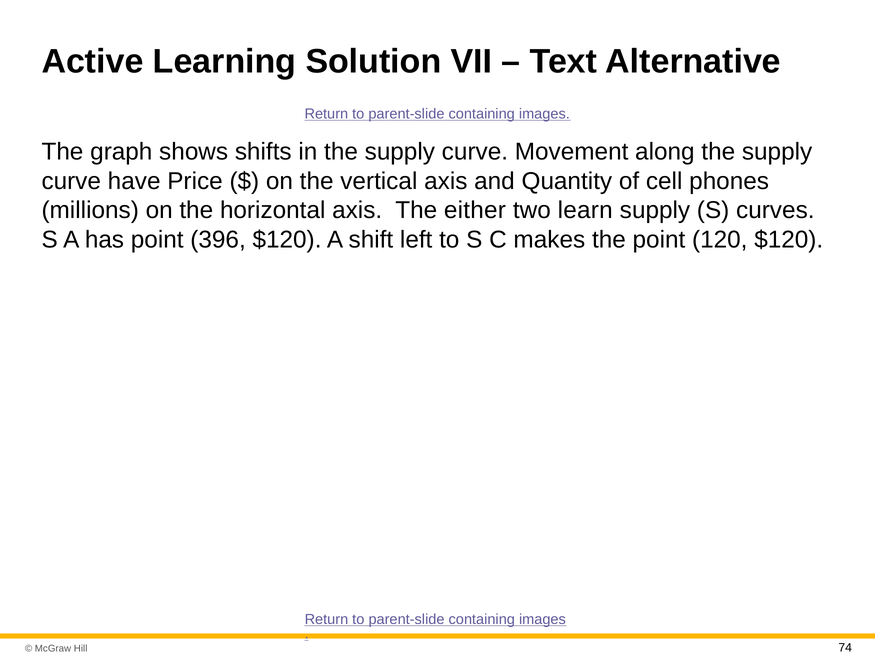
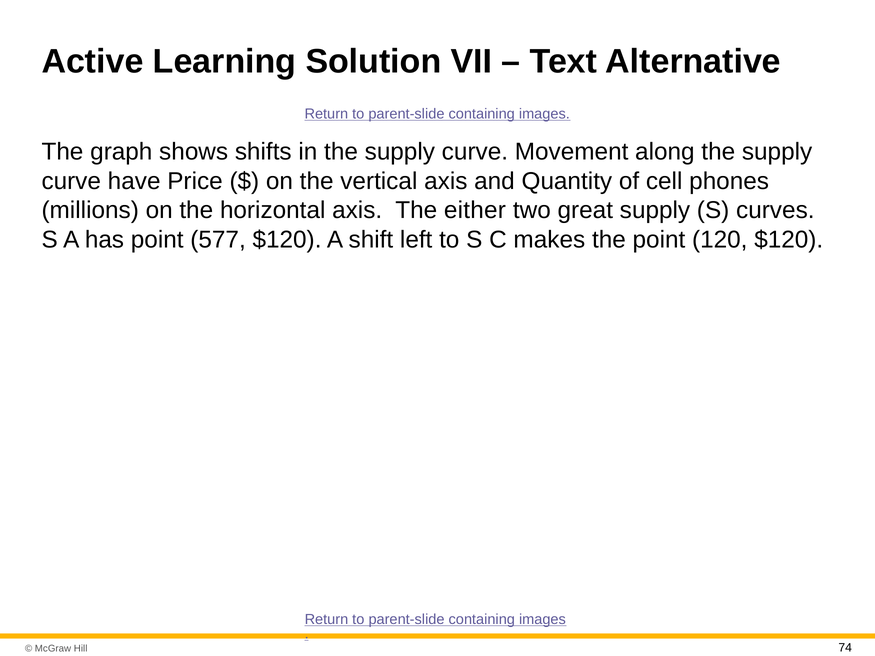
learn: learn -> great
396: 396 -> 577
